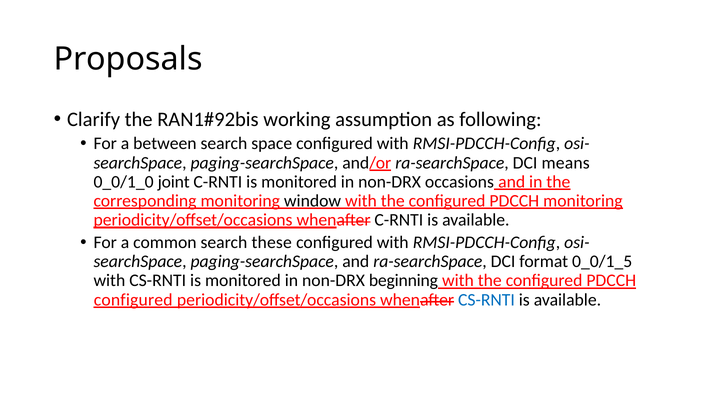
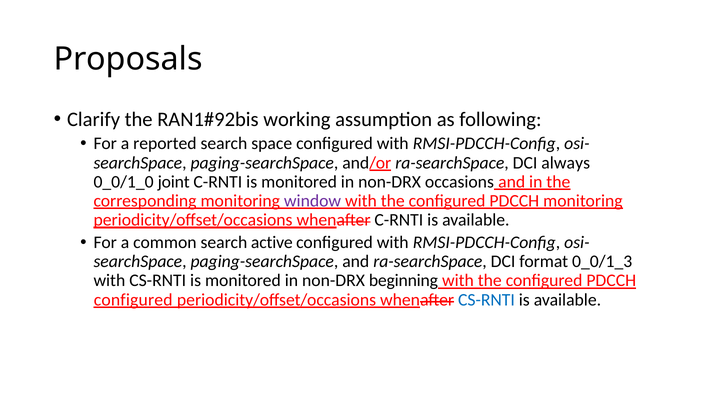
between: between -> reported
means: means -> always
window colour: black -> purple
these: these -> active
0_0/1_5: 0_0/1_5 -> 0_0/1_3
